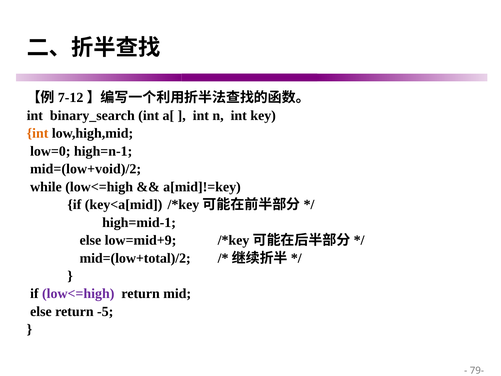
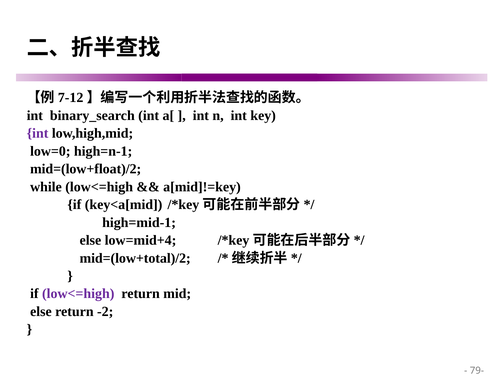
int at (38, 133) colour: orange -> purple
mid=(low+void)/2: mid=(low+void)/2 -> mid=(low+float)/2
low=mid+9: low=mid+9 -> low=mid+4
-5: -5 -> -2
